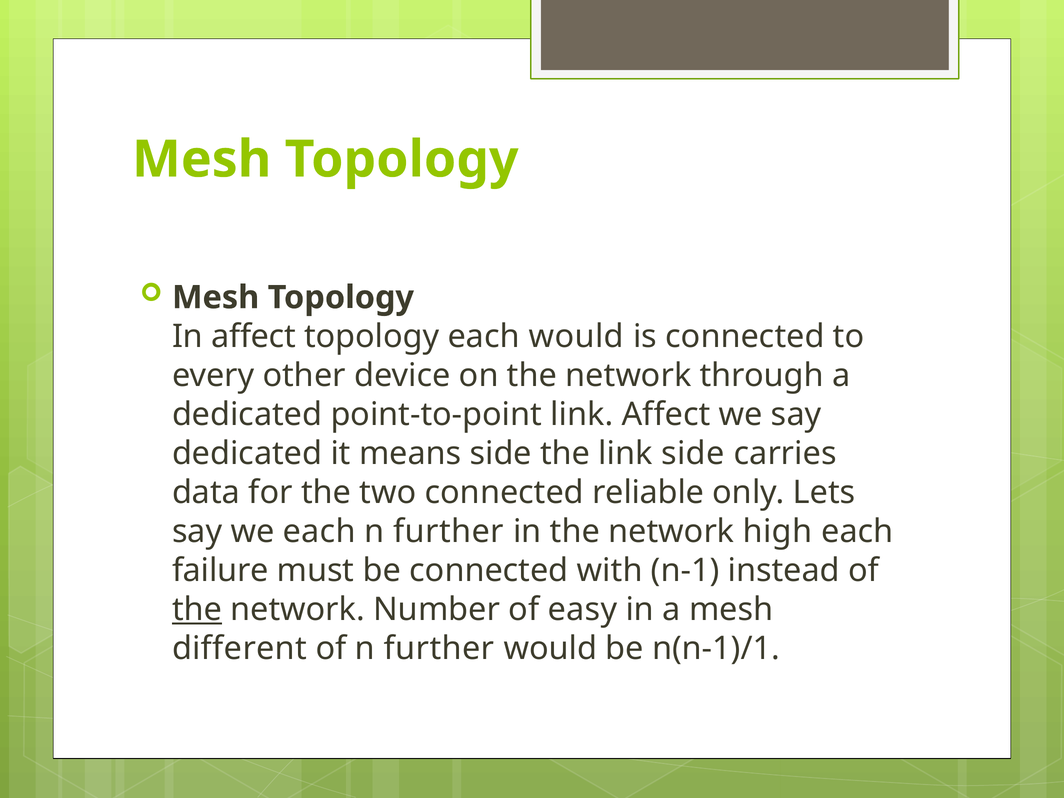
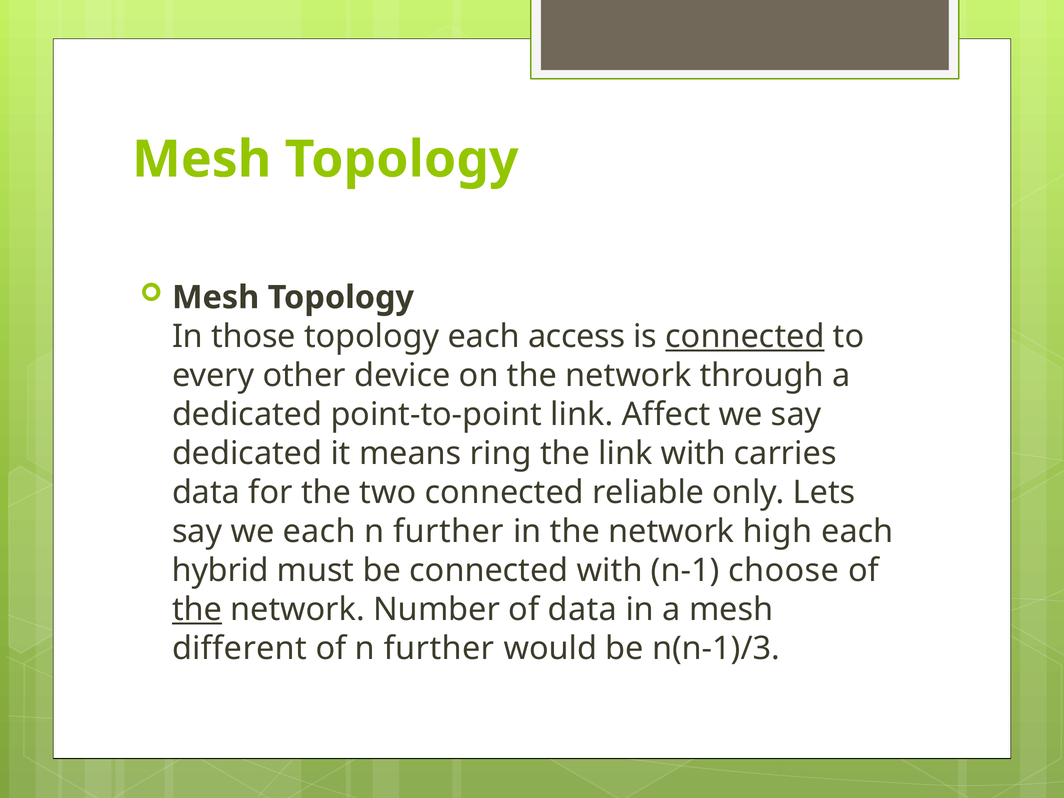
In affect: affect -> those
each would: would -> access
connected at (745, 336) underline: none -> present
means side: side -> ring
link side: side -> with
failure: failure -> hybrid
instead: instead -> choose
of easy: easy -> data
n(n-1)/1: n(n-1)/1 -> n(n-1)/3
